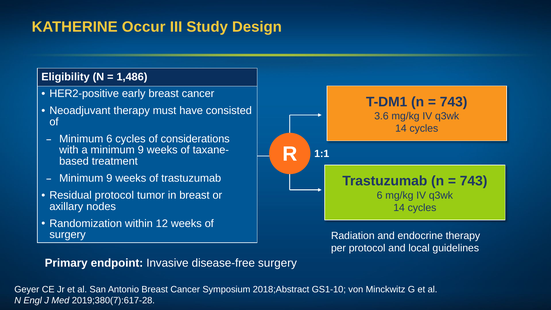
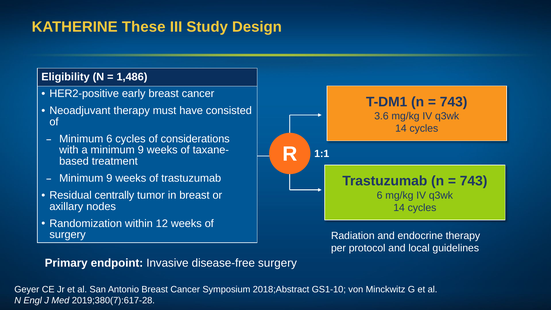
Occur: Occur -> These
Residual protocol: protocol -> centrally
